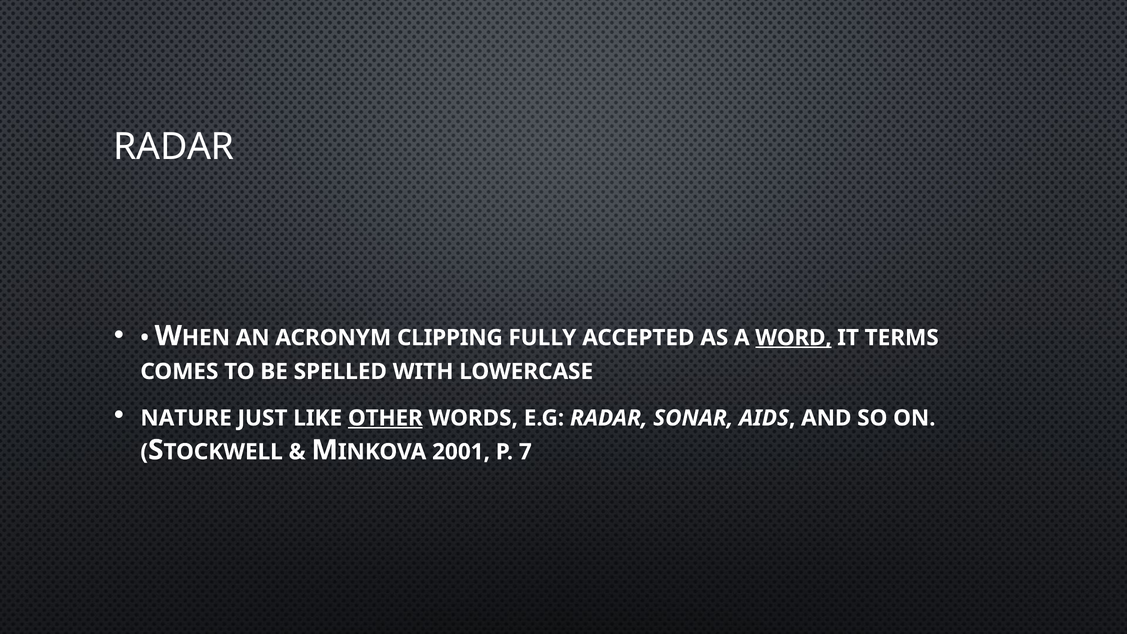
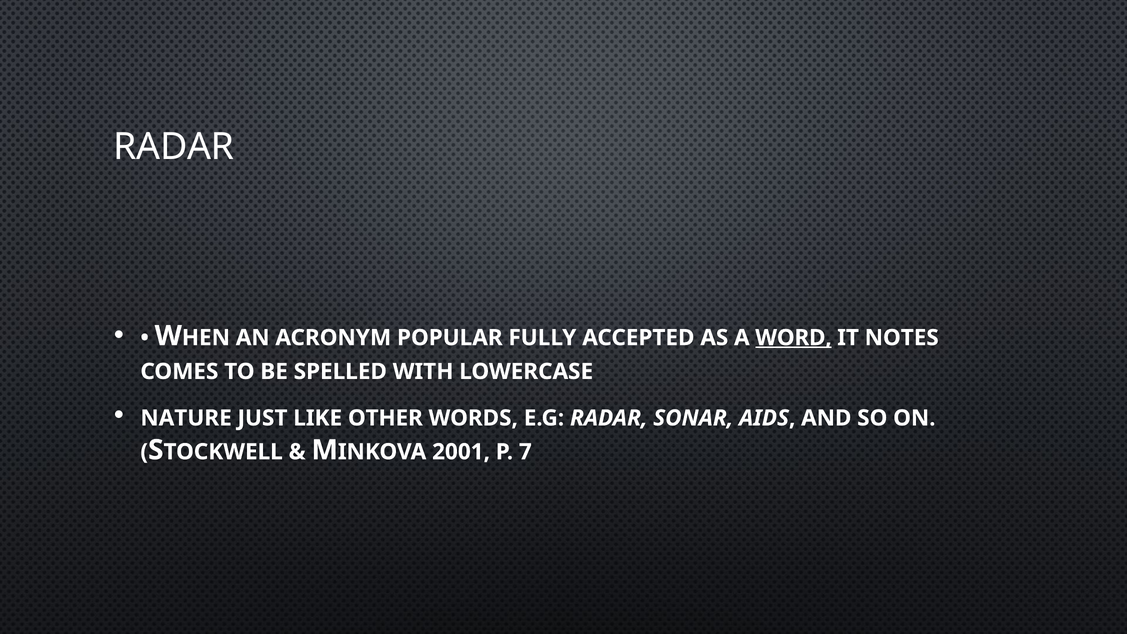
CLIPPING: CLIPPING -> POPULAR
TERMS: TERMS -> NOTES
OTHER underline: present -> none
